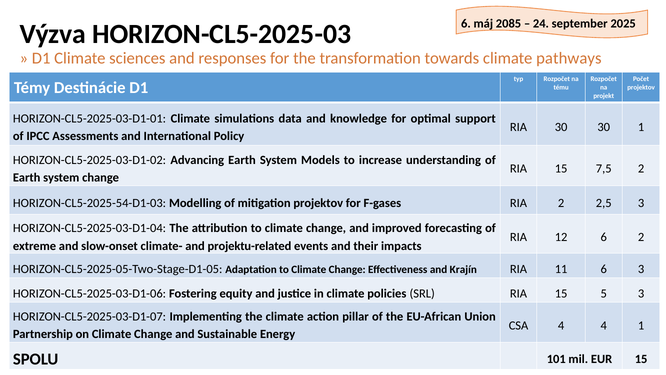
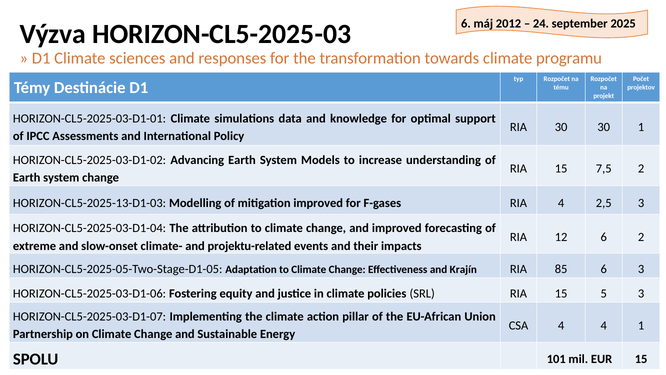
2085: 2085 -> 2012
pathways: pathways -> programu
HORIZON-CL5-2025-54-D1-03: HORIZON-CL5-2025-54-D1-03 -> HORIZON-CL5-2025-13-D1-03
mitigation projektov: projektov -> improved
RIA 2: 2 -> 4
11: 11 -> 85
